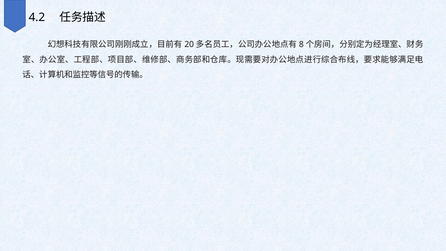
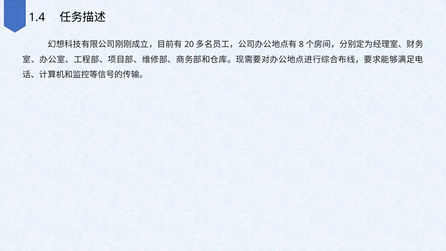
4.2: 4.2 -> 1.4
